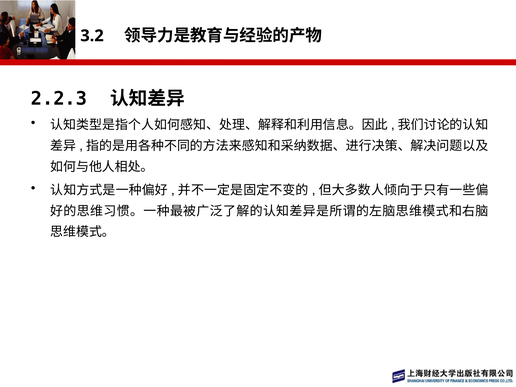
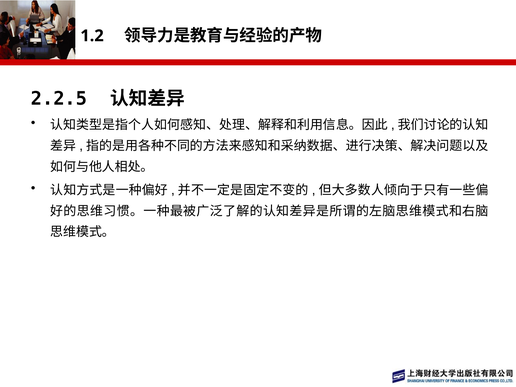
3.2: 3.2 -> 1.2
2.2.3: 2.2.3 -> 2.2.5
